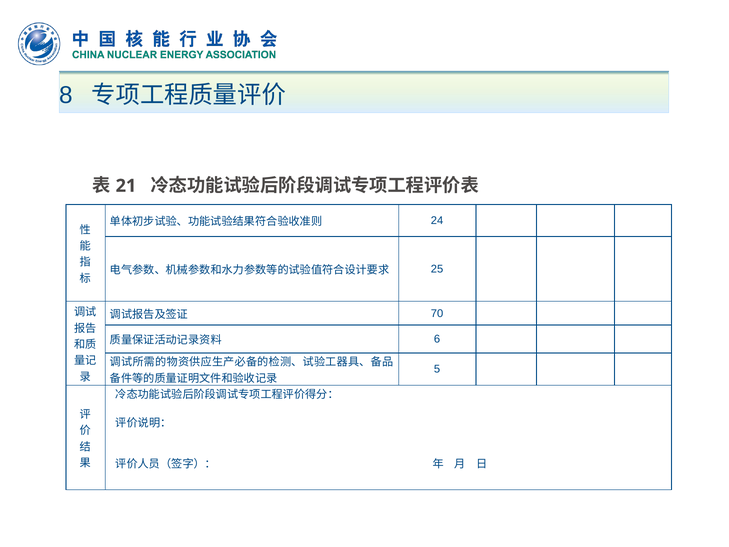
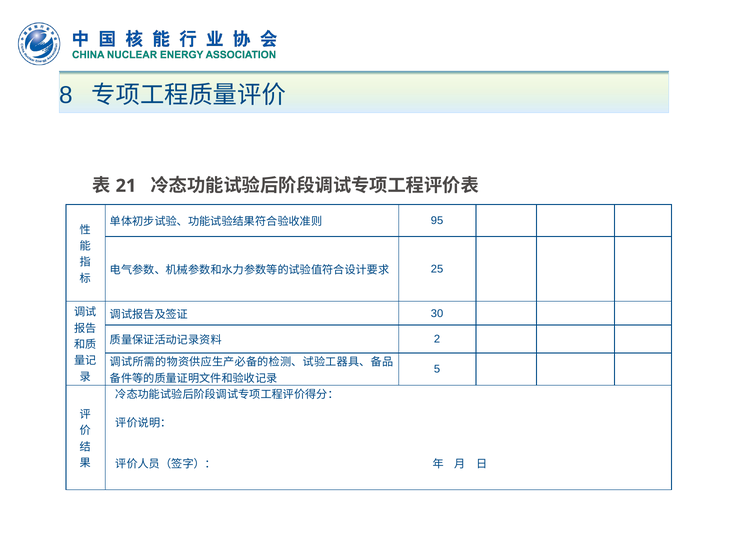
24: 24 -> 95
70: 70 -> 30
6: 6 -> 2
